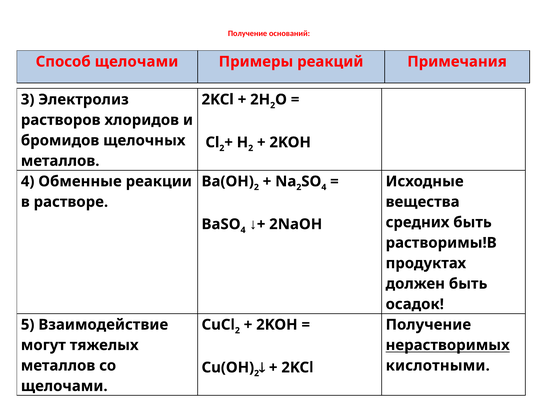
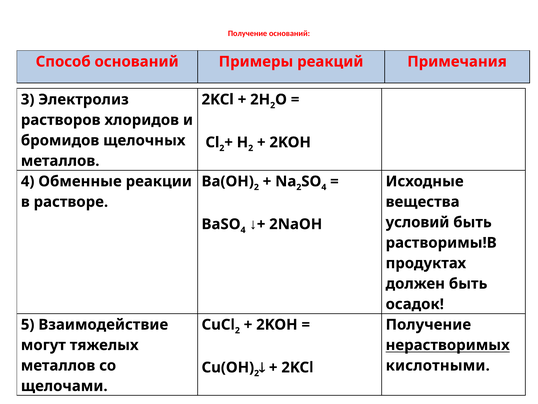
Способ щелочами: щелочами -> оснований
средних: средних -> условий
